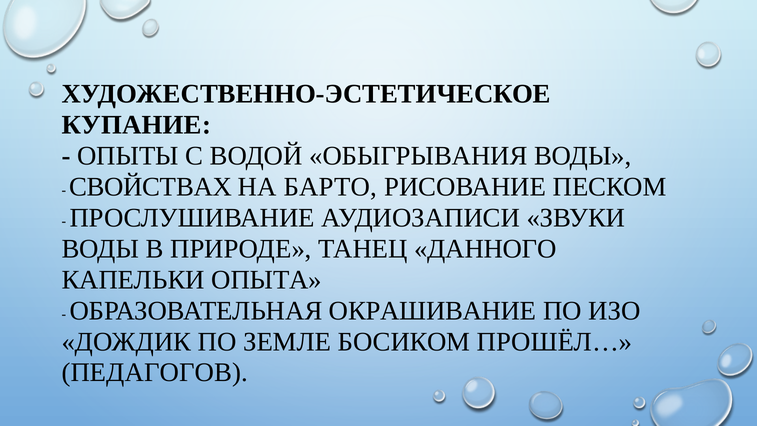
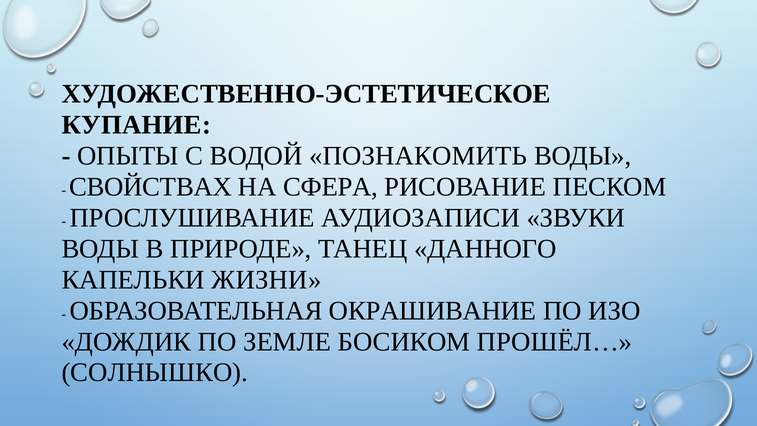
ОБЫГРЫВАНИЯ: ОБЫГРЫВАНИЯ -> ПОЗНАКОМИТЬ
БАРТО: БАРТО -> СФЕРА
ОПЫТА: ОПЫТА -> ЖИЗНИ
ПЕДАГОГОВ: ПЕДАГОГОВ -> СОЛНЫШКО
